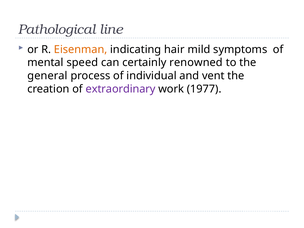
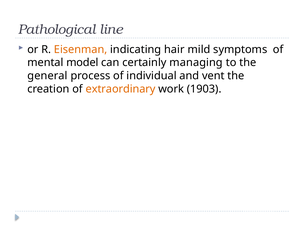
speed: speed -> model
renowned: renowned -> managing
extraordinary colour: purple -> orange
1977: 1977 -> 1903
